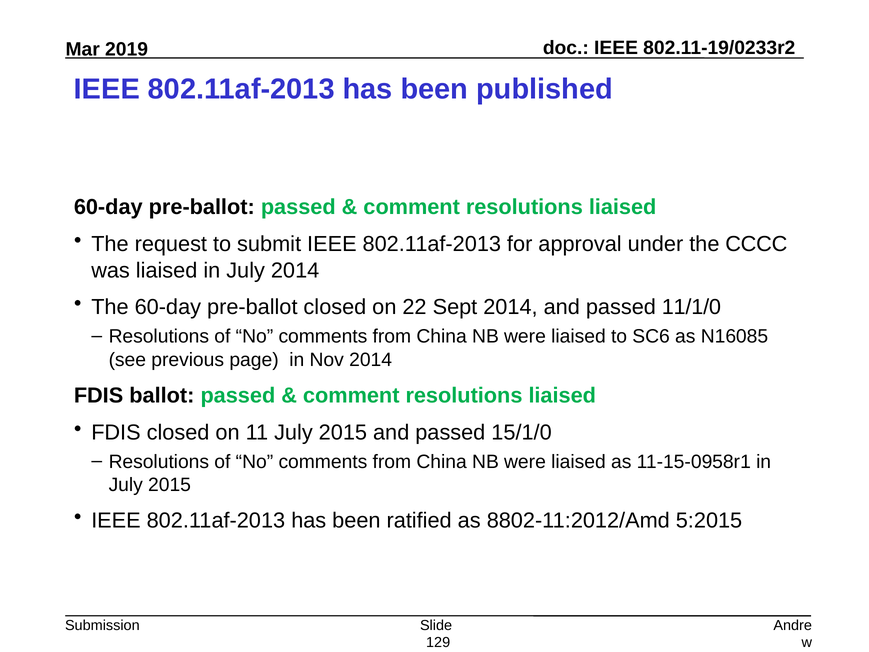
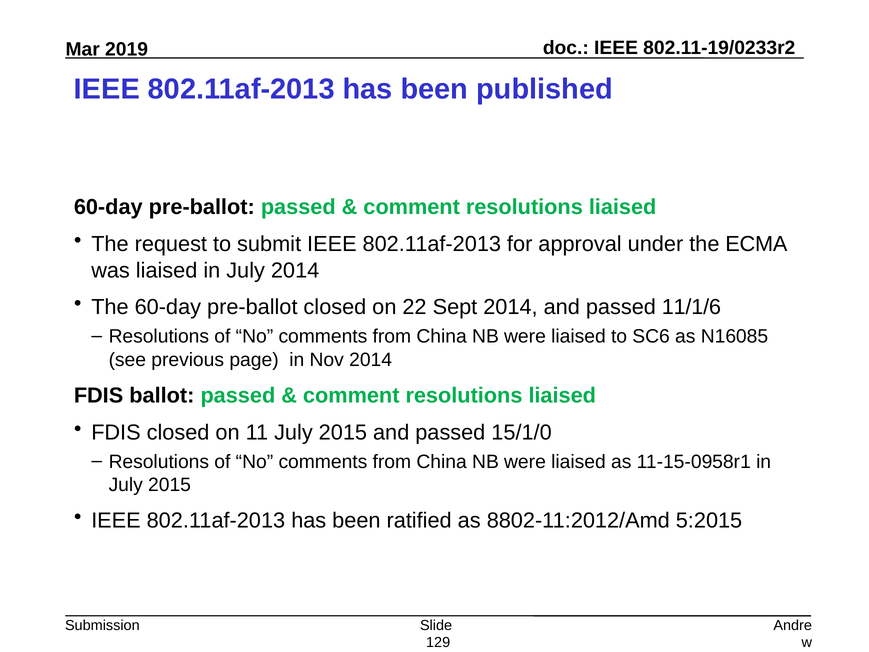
CCCC: CCCC -> ECMA
11/1/0: 11/1/0 -> 11/1/6
